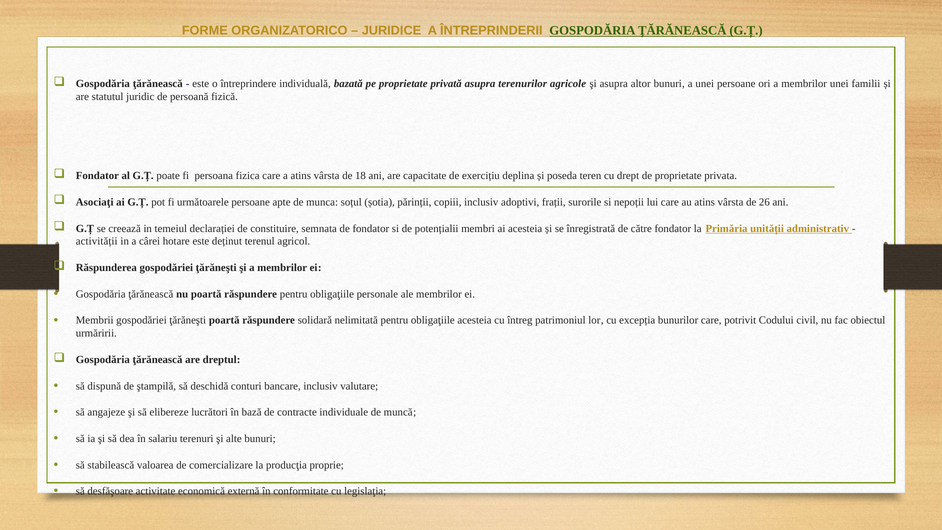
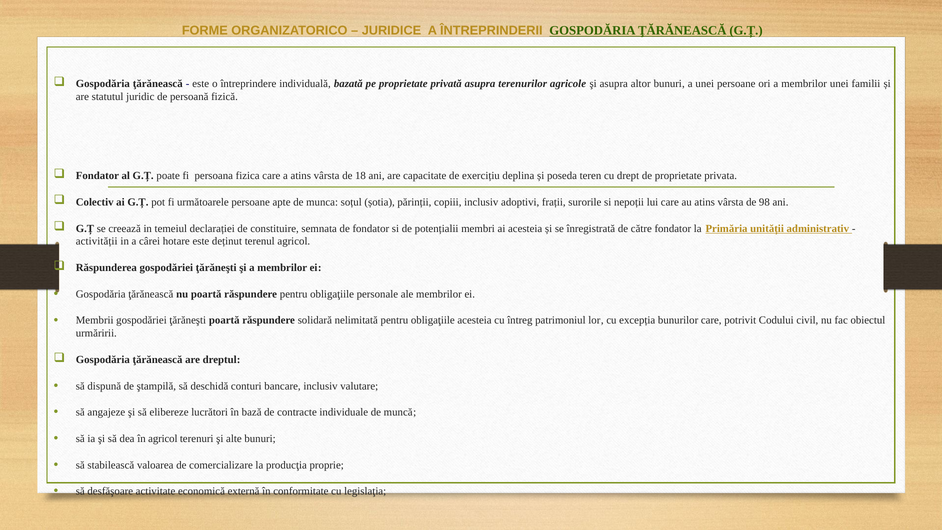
Asociaţi: Asociaţi -> Colectiv
26: 26 -> 98
în salariu: salariu -> agricol
